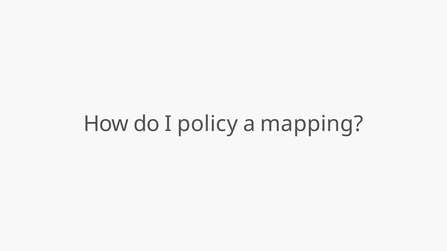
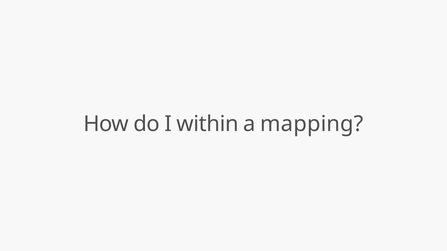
policy: policy -> within
